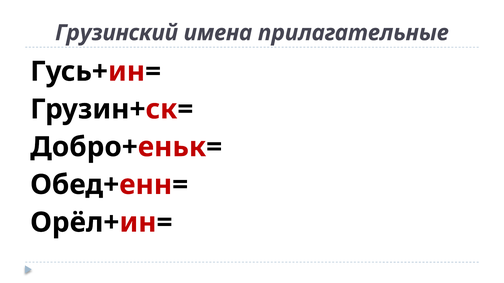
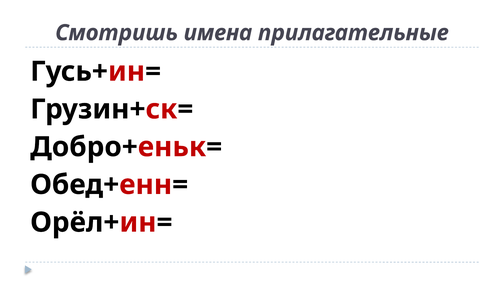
Грузинский: Грузинский -> Смотришь
